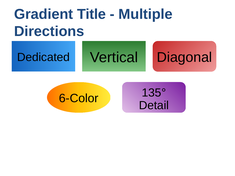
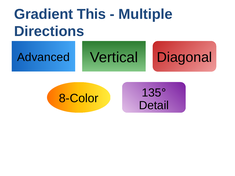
Title: Title -> This
Dedicated: Dedicated -> Advanced
6-Color: 6-Color -> 8-Color
